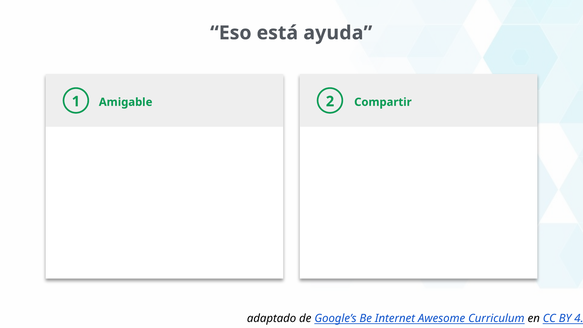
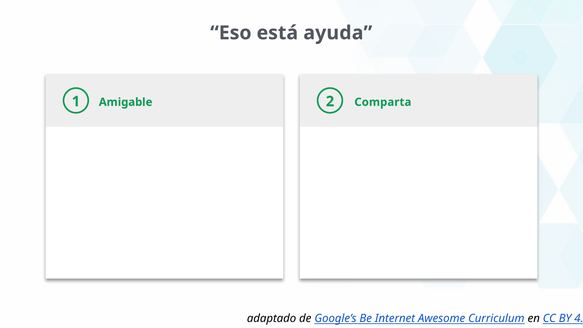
Compartir: Compartir -> Comparta
